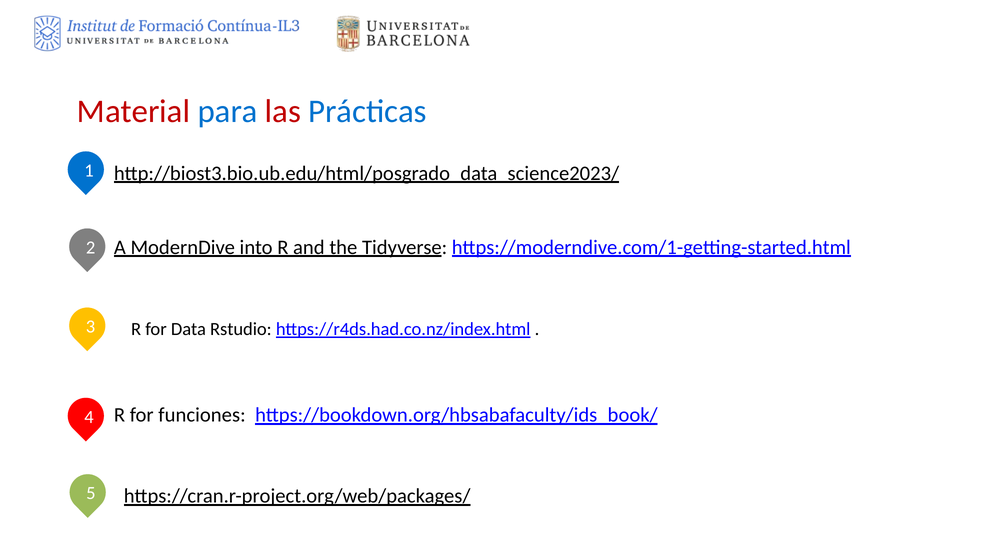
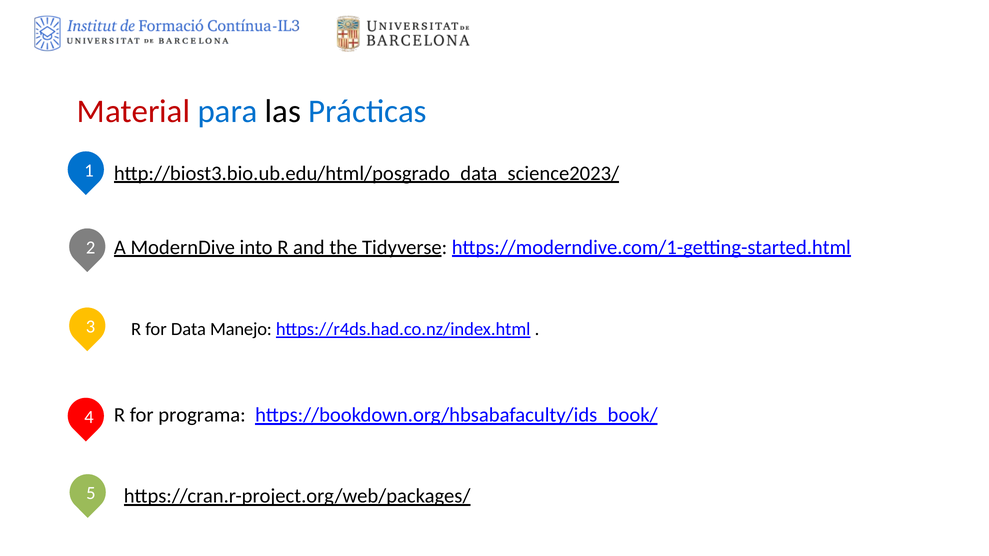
las colour: red -> black
Rstudio: Rstudio -> Manejo
funciones: funciones -> programa
